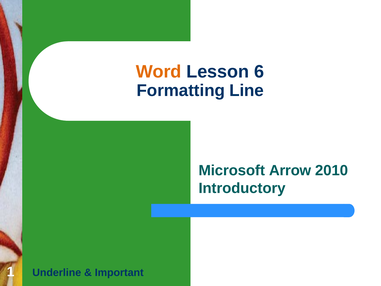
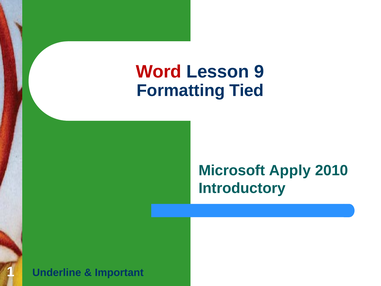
Word colour: orange -> red
6: 6 -> 9
Line: Line -> Tied
Arrow: Arrow -> Apply
